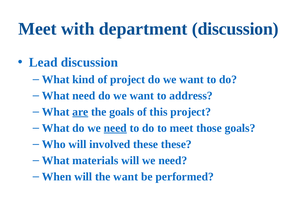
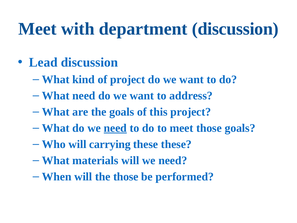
are underline: present -> none
involved: involved -> carrying
the want: want -> those
